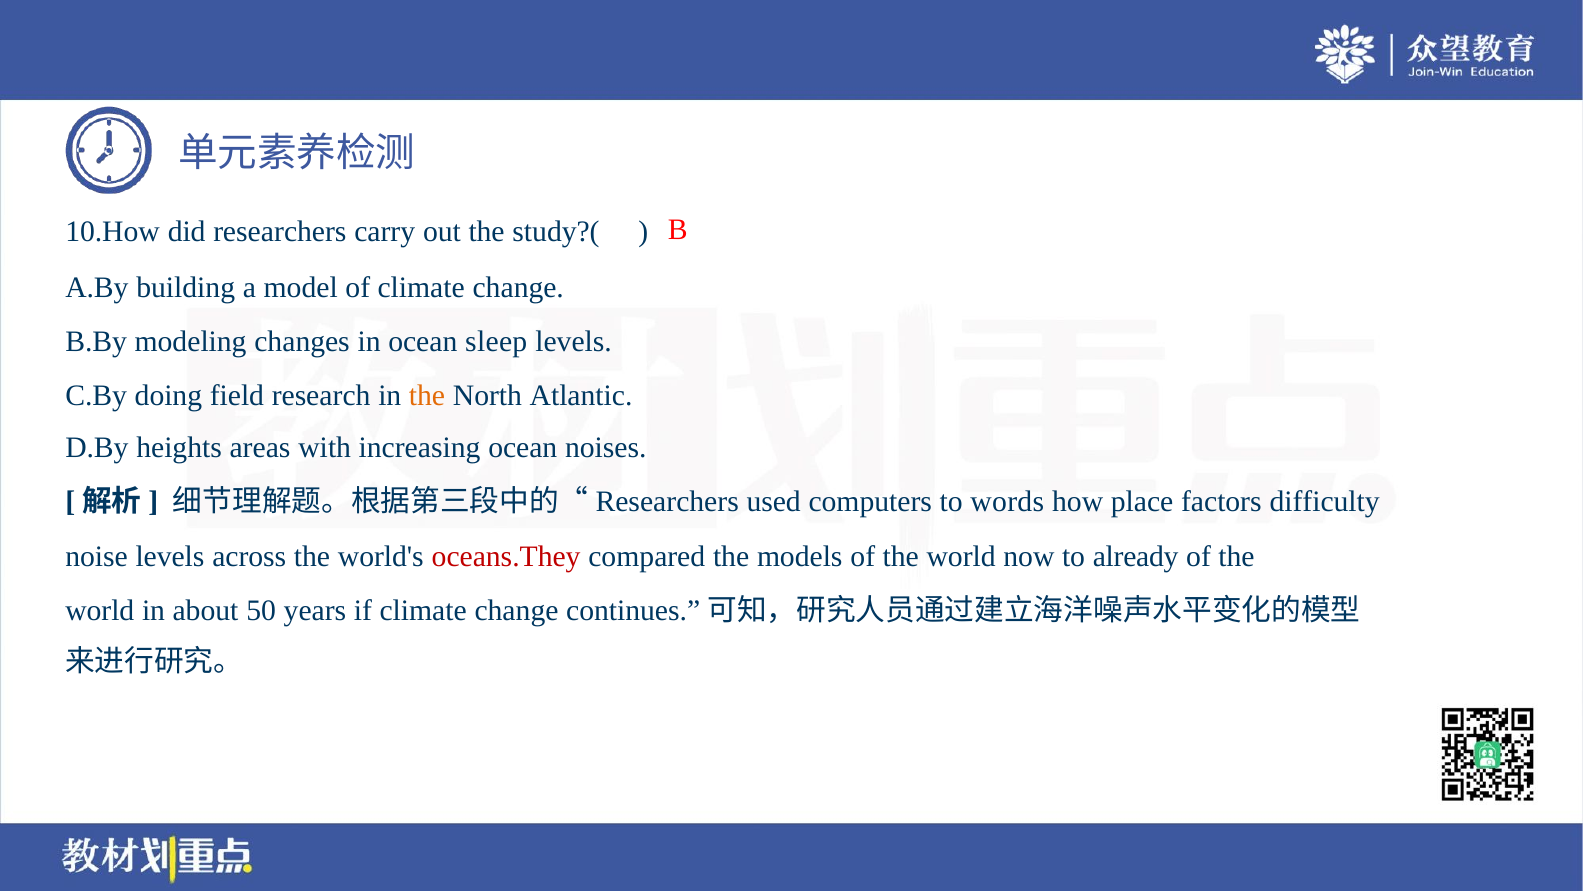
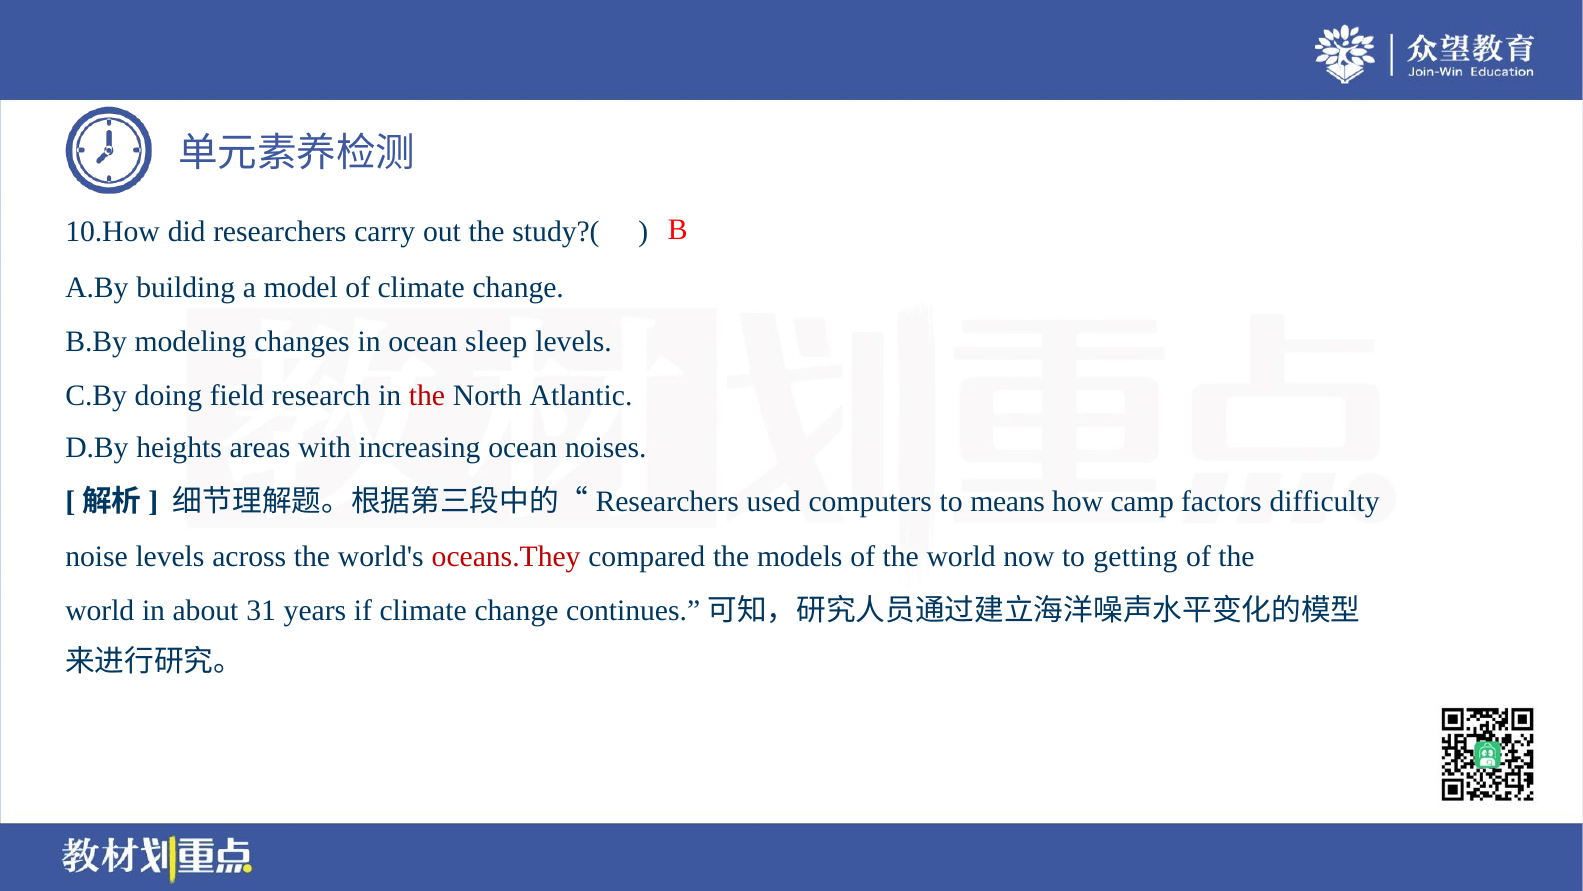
the at (427, 396) colour: orange -> red
words: words -> means
place: place -> camp
already: already -> getting
50: 50 -> 31
